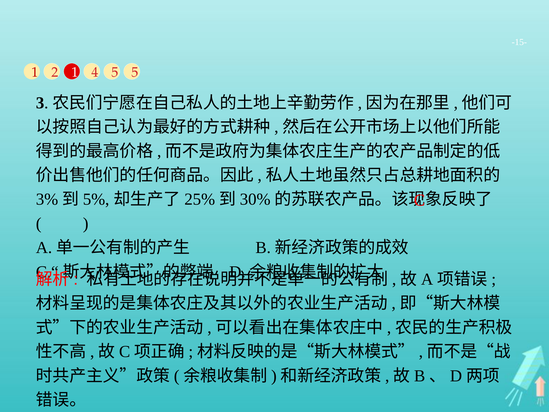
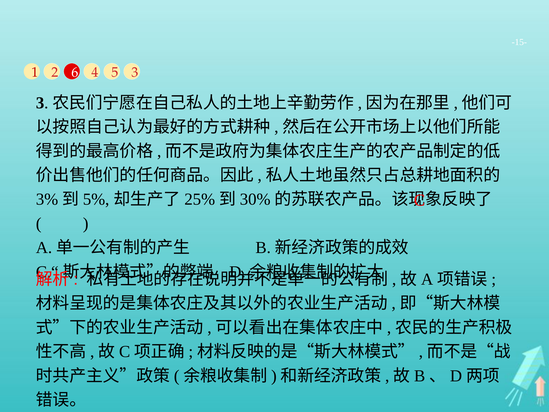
2 1: 1 -> 6
5 5: 5 -> 3
